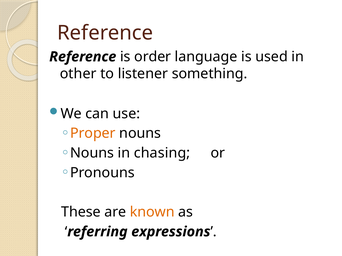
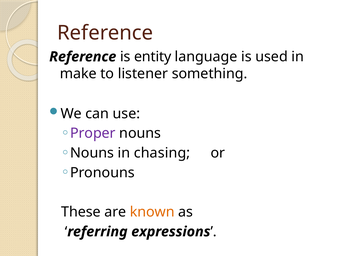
order: order -> entity
other: other -> make
Proper colour: orange -> purple
